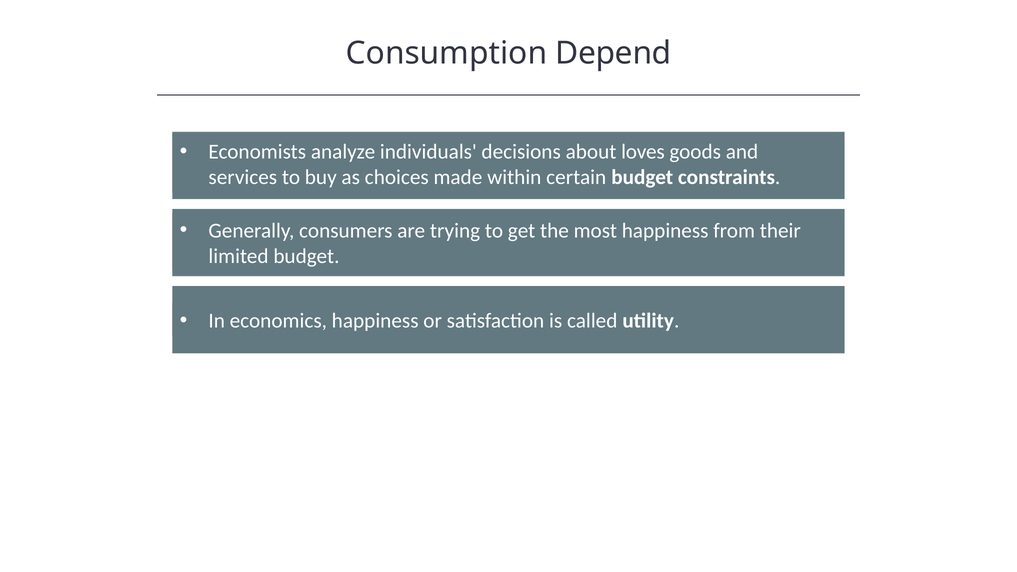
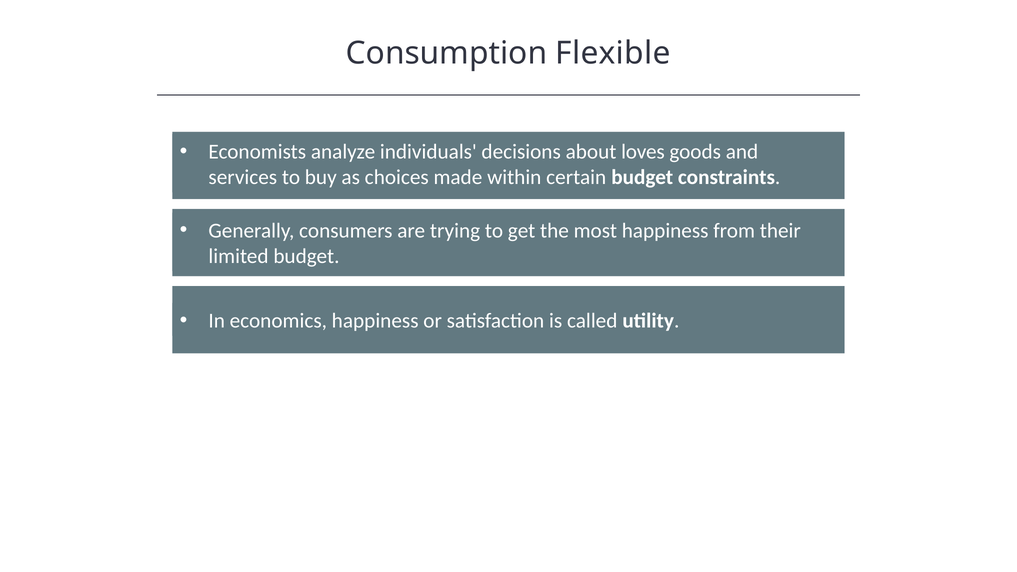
Depend: Depend -> Flexible
